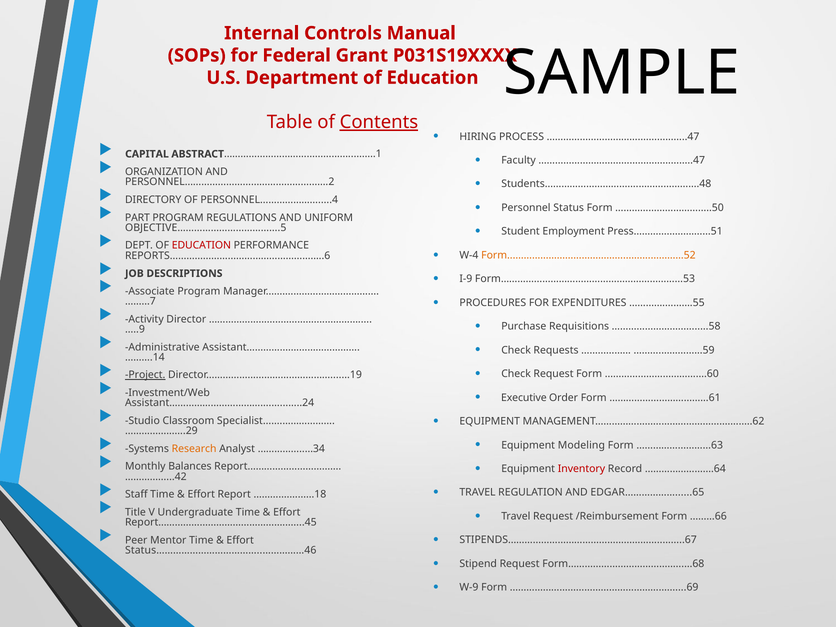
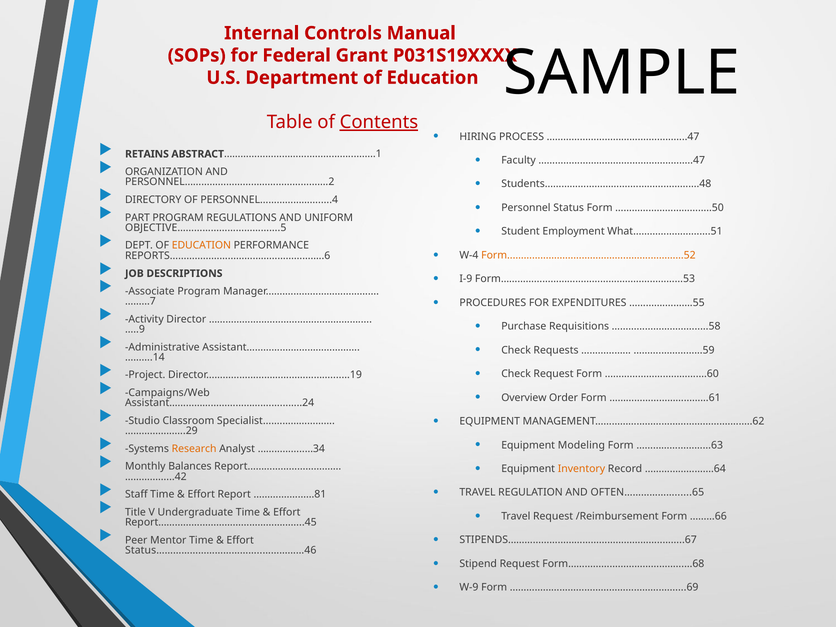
CAPITAL: CAPITAL -> RETAINS
Press……………………....51: Press……………………....51 -> What……………………....51
EDUCATION at (201, 246) colour: red -> orange
Project underline: present -> none
Investment/Web: Investment/Web -> Campaigns/Web
Executive: Executive -> Overview
Inventory colour: red -> orange
……….…………18: ……….…………18 -> ……….…………81
EDGAR………………......65: EDGAR………………......65 -> OFTEN………………......65
